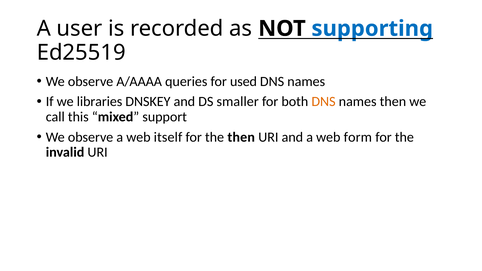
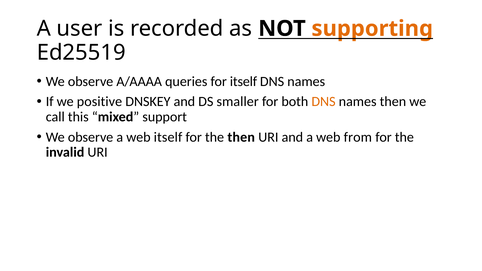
supporting colour: blue -> orange
for used: used -> itself
libraries: libraries -> positive
form: form -> from
